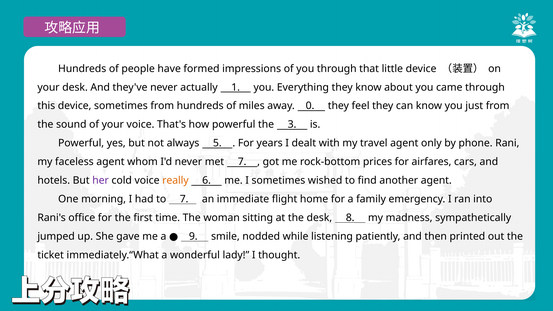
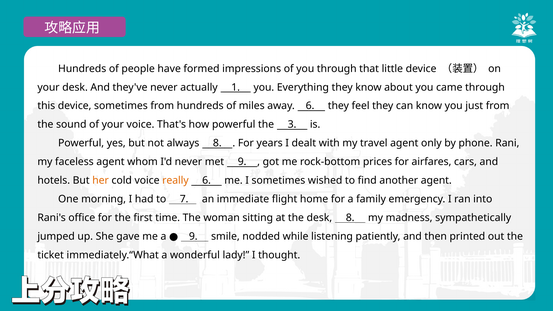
away 0: 0 -> 6
always 5: 5 -> 8
met 7: 7 -> 9
her colour: purple -> orange
